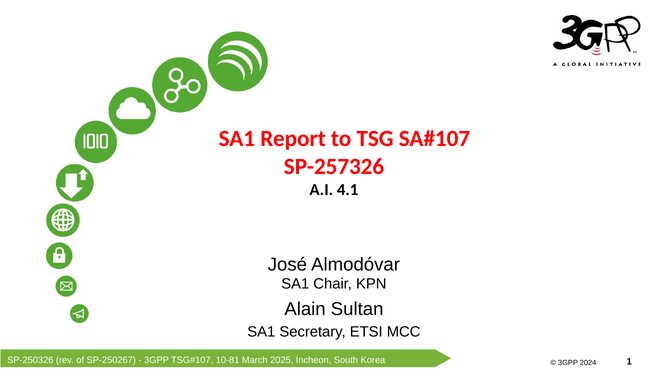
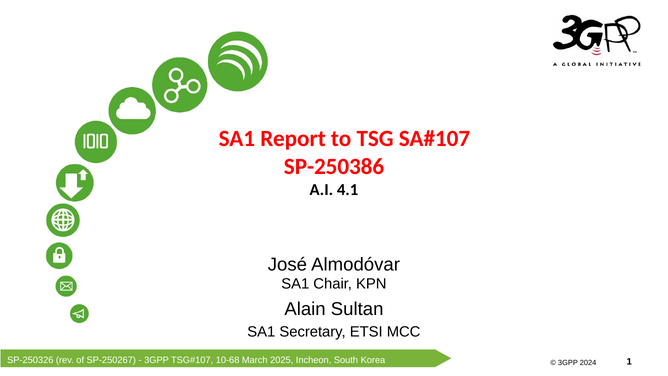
SP-257326: SP-257326 -> SP-250386
10-81: 10-81 -> 10-68
